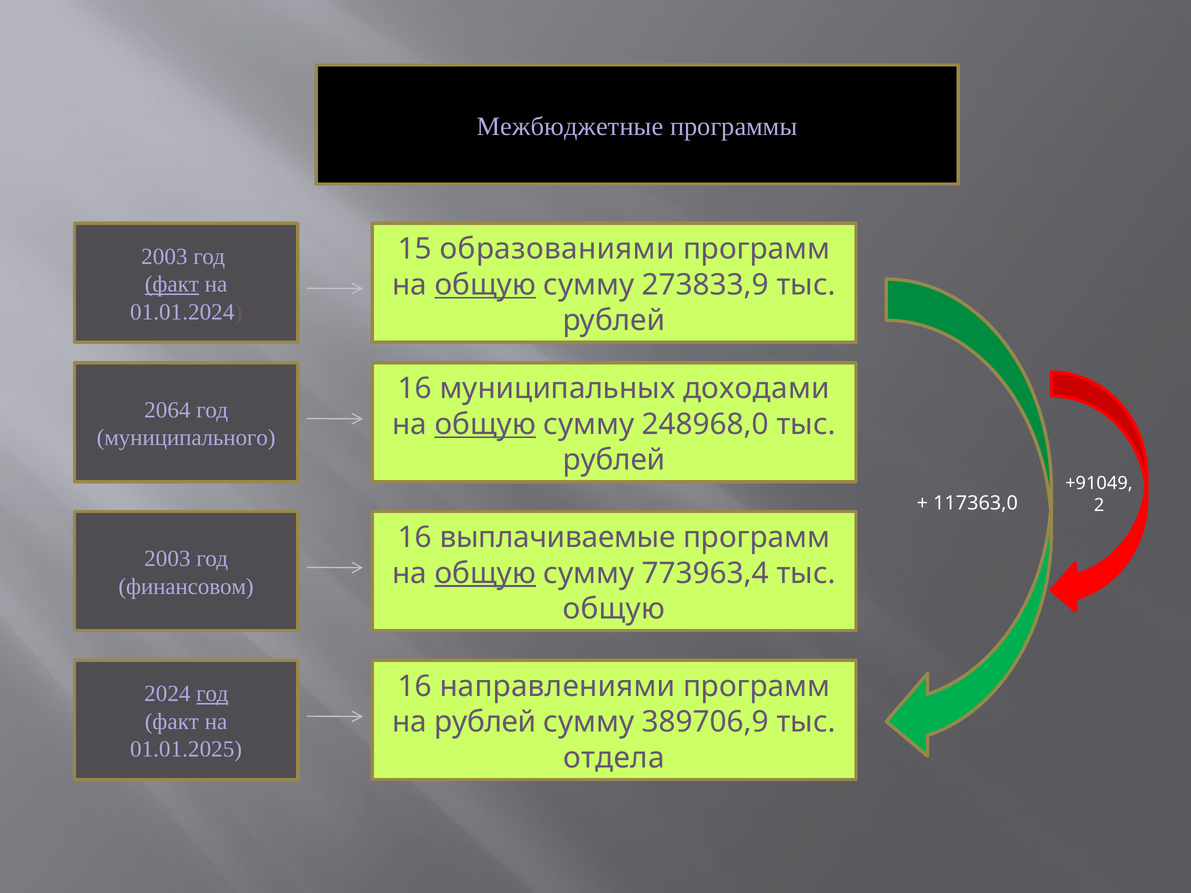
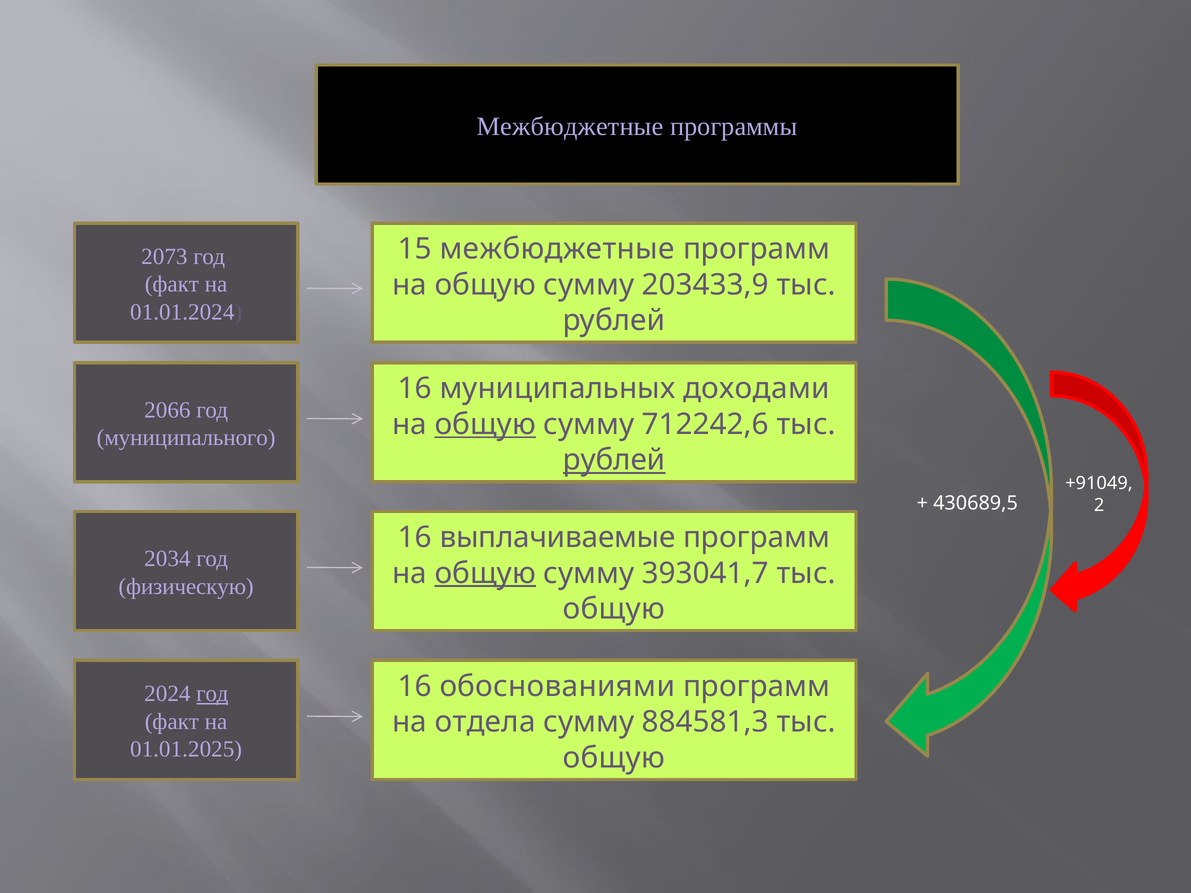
15 образованиями: образованиями -> межбюджетные
2003 at (164, 257): 2003 -> 2073
факт at (172, 284) underline: present -> none
общую at (485, 285) underline: present -> none
273833,9: 273833,9 -> 203433,9
2064: 2064 -> 2066
248968,0: 248968,0 -> 712242,6
рублей at (614, 460) underline: none -> present
117363,0: 117363,0 -> 430689,5
2003 at (167, 559): 2003 -> 2034
773963,4: 773963,4 -> 393041,7
финансовом: финансовом -> физическую
направлениями: направлениями -> обоснованиями
на рублей: рублей -> отдела
389706,9: 389706,9 -> 884581,3
отдела at (614, 758): отдела -> общую
